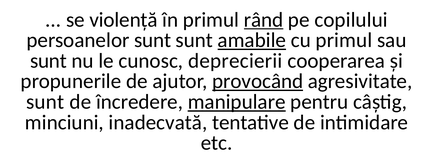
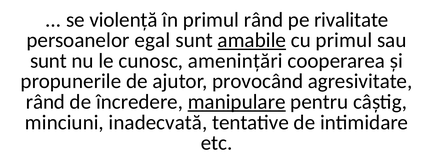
rând at (264, 20) underline: present -> none
copilului: copilului -> rivalitate
persoanelor sunt: sunt -> egal
deprecierii: deprecierii -> amenințări
provocând underline: present -> none
sunt at (45, 102): sunt -> rând
